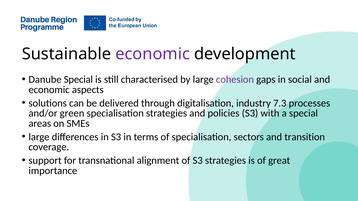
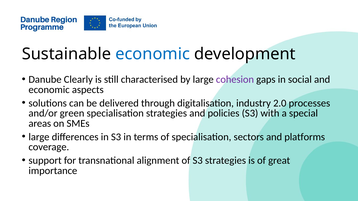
economic at (153, 54) colour: purple -> blue
Danube Special: Special -> Clearly
7.3: 7.3 -> 2.0
transition: transition -> platforms
